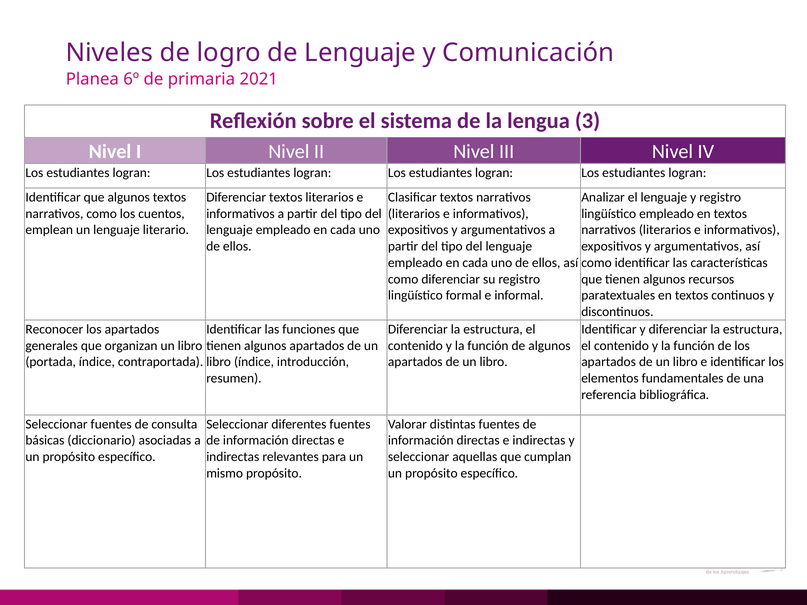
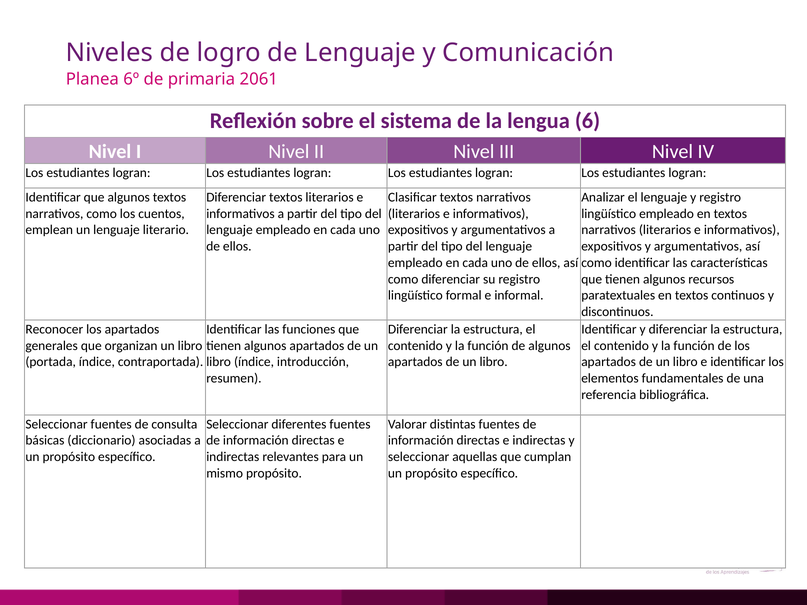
2021: 2021 -> 2061
3: 3 -> 6
